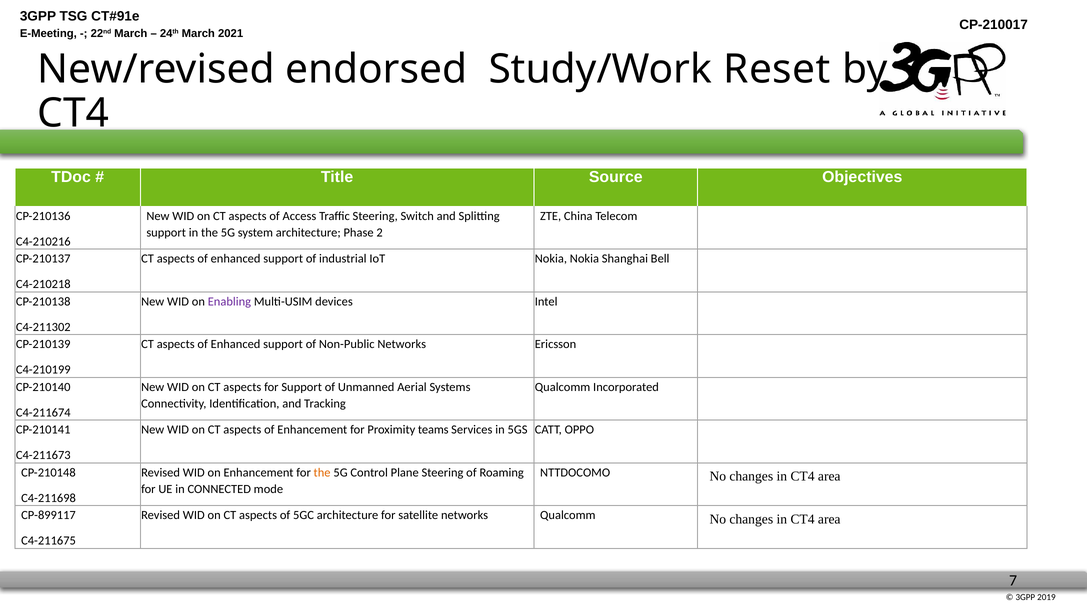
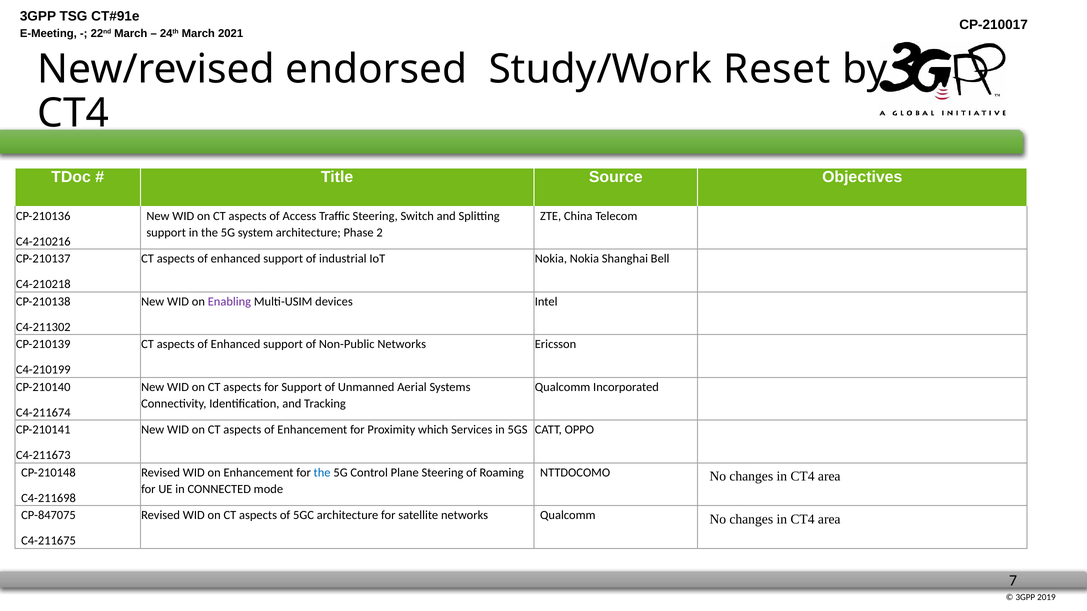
teams: teams -> which
the at (322, 473) colour: orange -> blue
CP-899117: CP-899117 -> CP-847075
